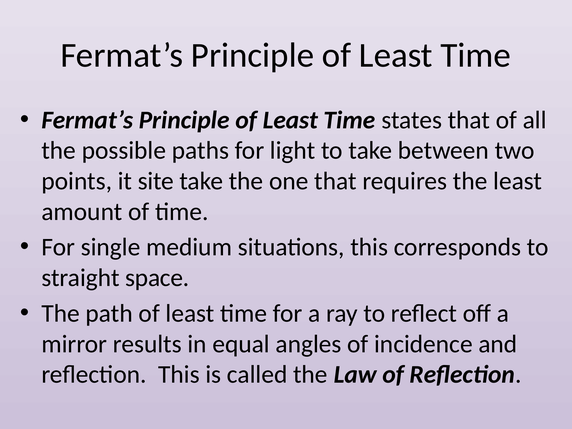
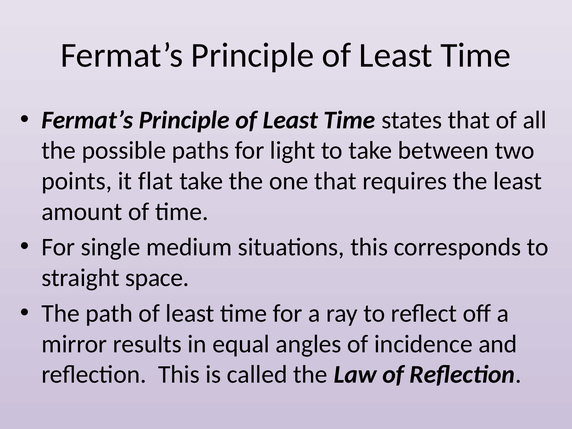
site: site -> flat
